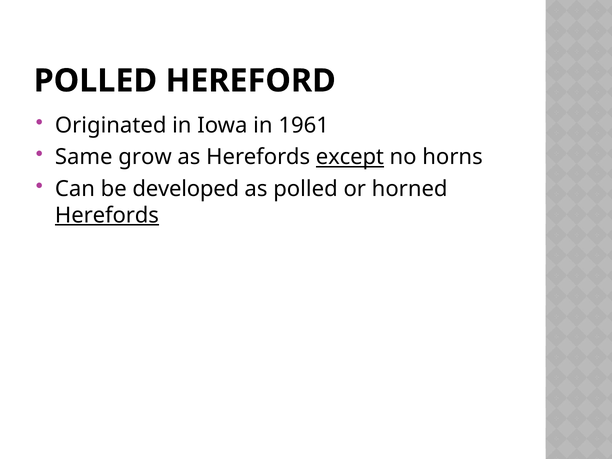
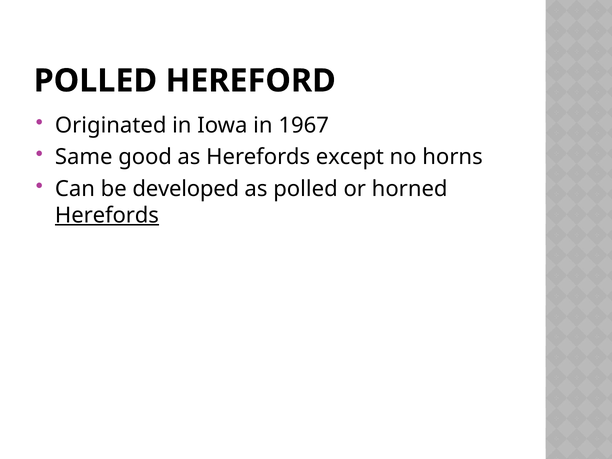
1961: 1961 -> 1967
grow: grow -> good
except underline: present -> none
